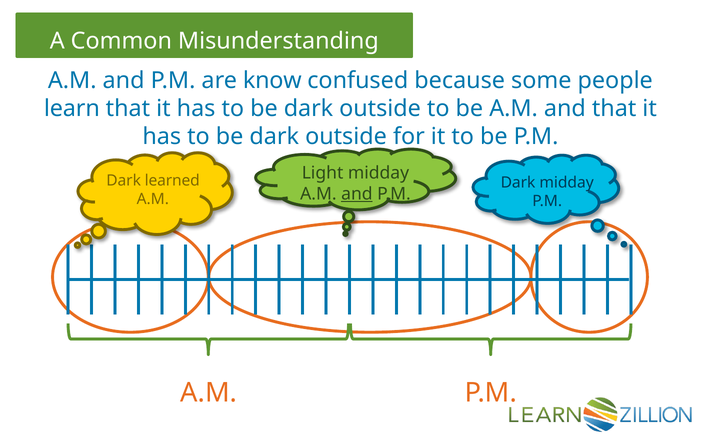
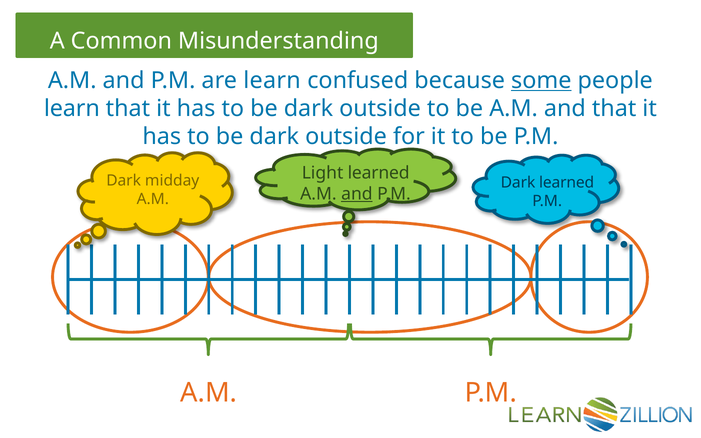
are know: know -> learn
some underline: none -> present
Light midday: midday -> learned
learned: learned -> midday
Dark midday: midday -> learned
